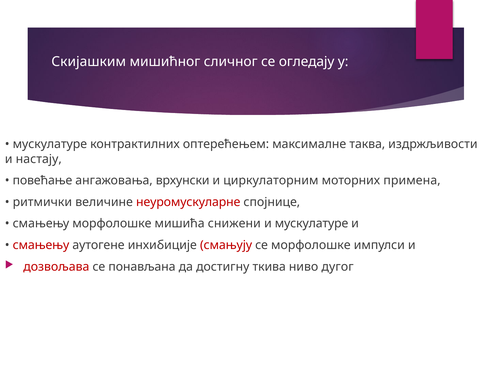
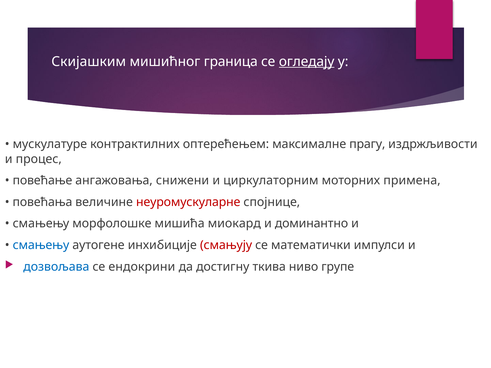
сличног: сличног -> граница
огледају underline: none -> present
таква: таква -> прагу
настају: настају -> процес
врхунски: врхунски -> снижени
ритмички: ритмички -> повећања
снижени: снижени -> миокард
и мускулатуре: мускулатуре -> доминантно
смањењу at (41, 245) colour: red -> blue
се морфолошке: морфолошке -> математички
дозвољава colour: red -> blue
понављана: понављана -> ендокрини
дугог: дугог -> групе
